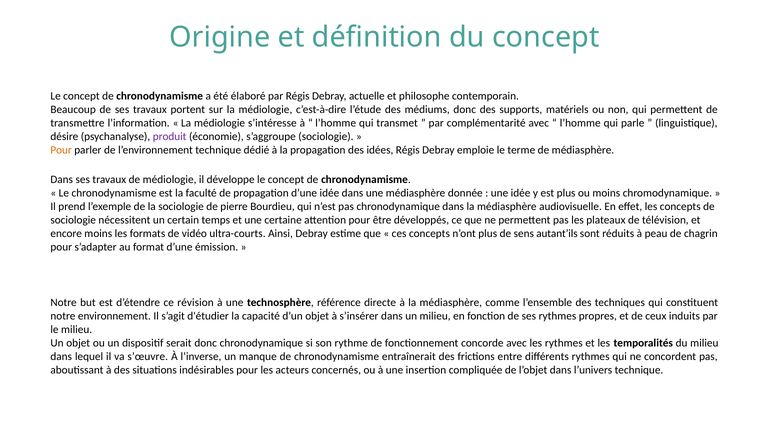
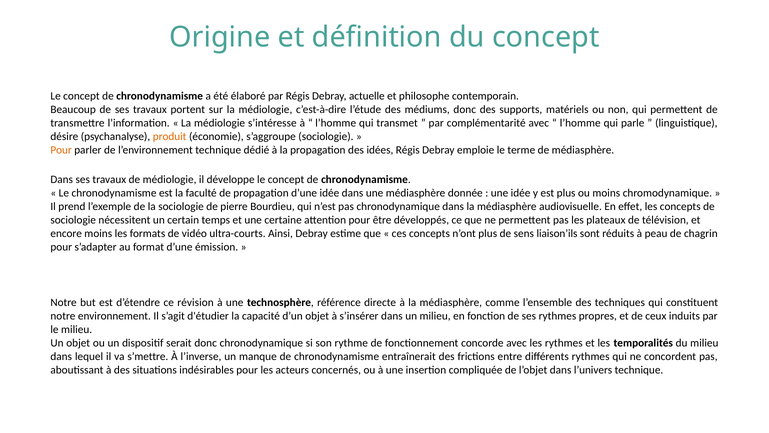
produit colour: purple -> orange
autant’ils: autant’ils -> liaison’ils
s’œuvre: s’œuvre -> s’mettre
